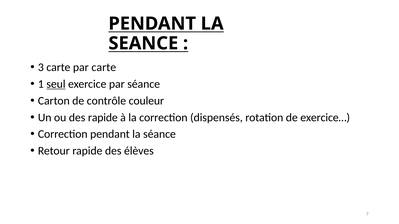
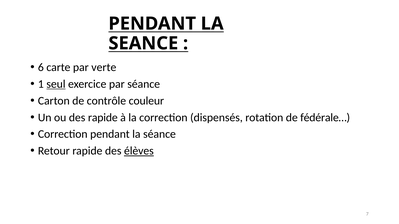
3: 3 -> 6
par carte: carte -> verte
exercice…: exercice… -> fédérale…
élèves underline: none -> present
